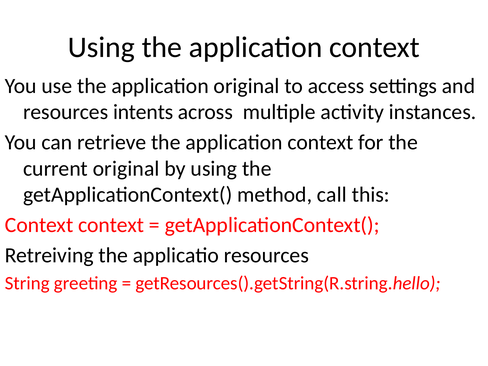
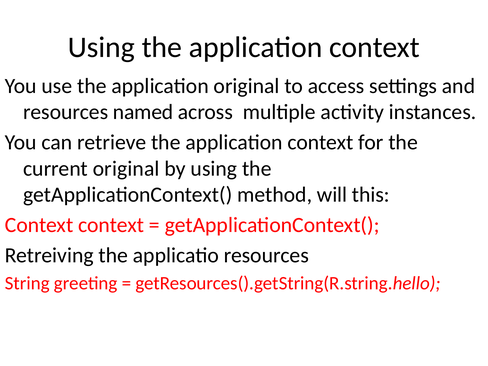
intents: intents -> named
call: call -> will
